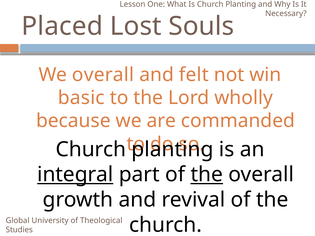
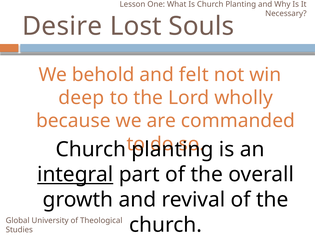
Placed: Placed -> Desire
We overall: overall -> behold
basic: basic -> deep
the at (207, 175) underline: present -> none
